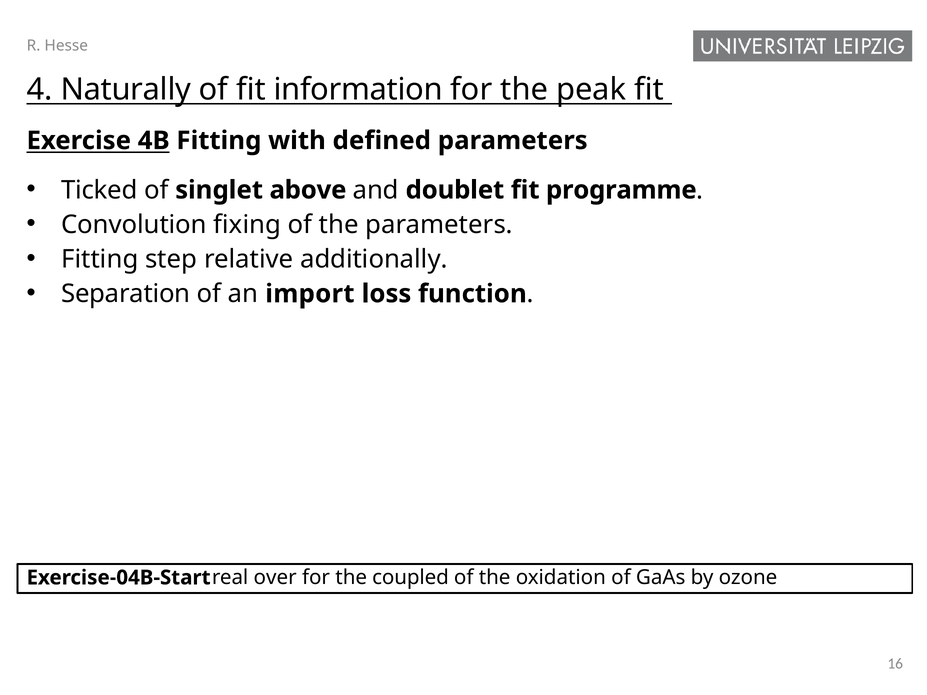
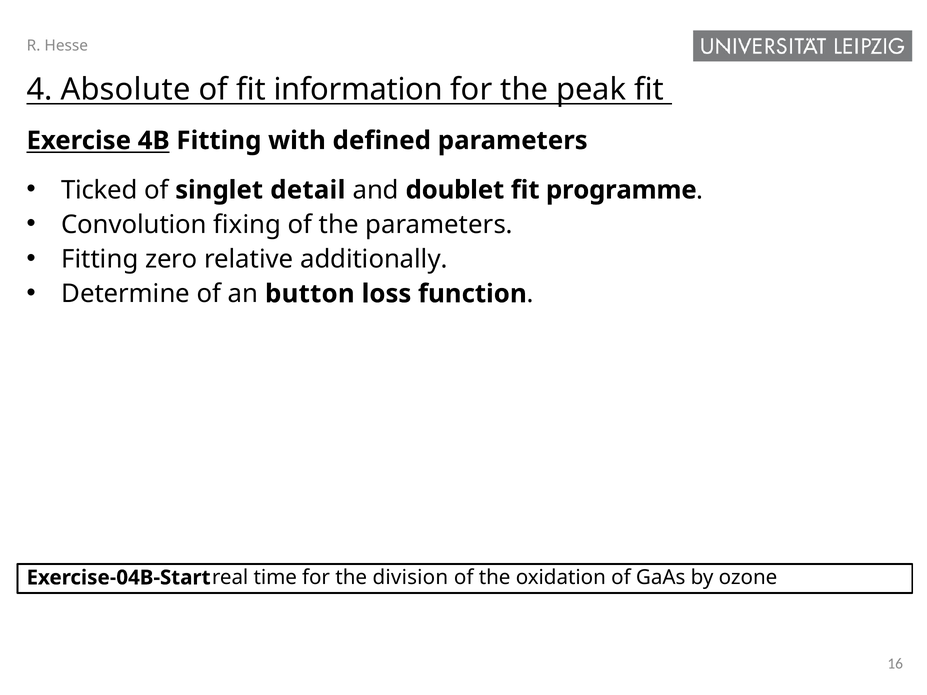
Naturally: Naturally -> Absolute
above: above -> detail
step: step -> zero
Separation: Separation -> Determine
import: import -> button
over: over -> time
coupled: coupled -> division
